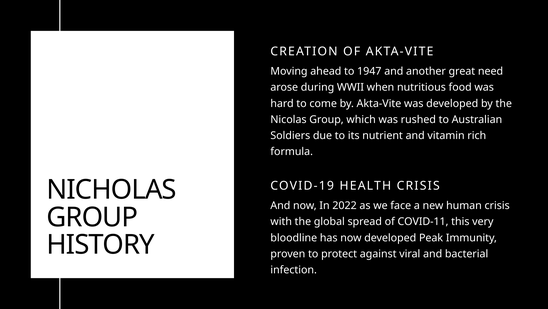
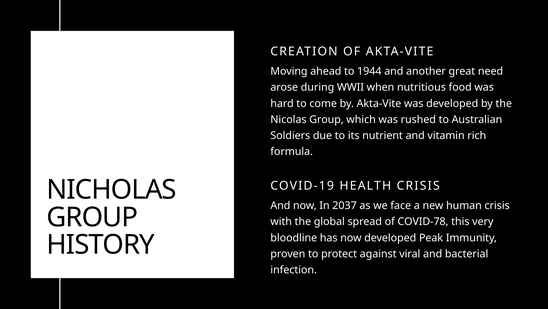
1947: 1947 -> 1944
2022: 2022 -> 2037
COVID-11: COVID-11 -> COVID-78
